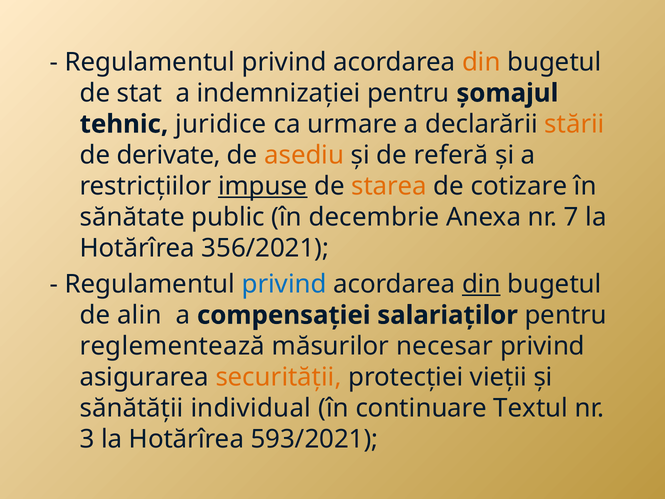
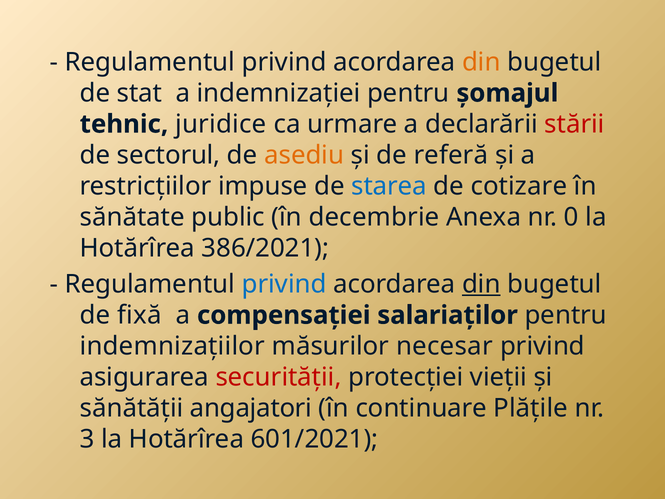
stării colour: orange -> red
derivate: derivate -> sectorul
impuse underline: present -> none
starea colour: orange -> blue
7: 7 -> 0
356/2021: 356/2021 -> 386/2021
alin: alin -> fixă
reglementează: reglementează -> indemnizațiilor
securității colour: orange -> red
individual: individual -> angajatori
Textul: Textul -> Plățile
593/2021: 593/2021 -> 601/2021
